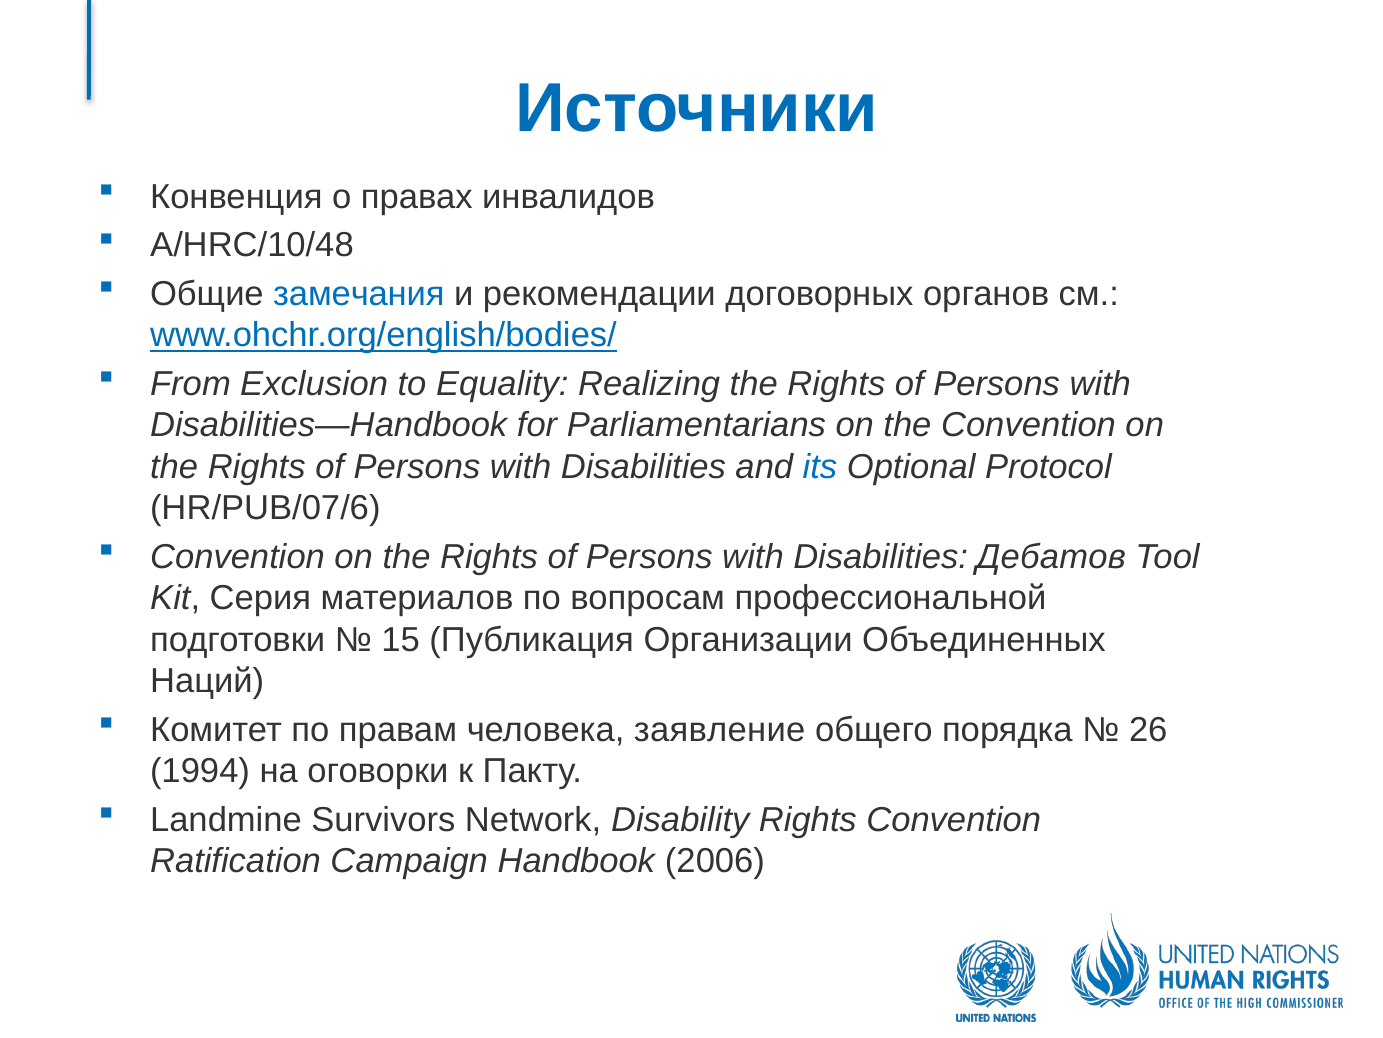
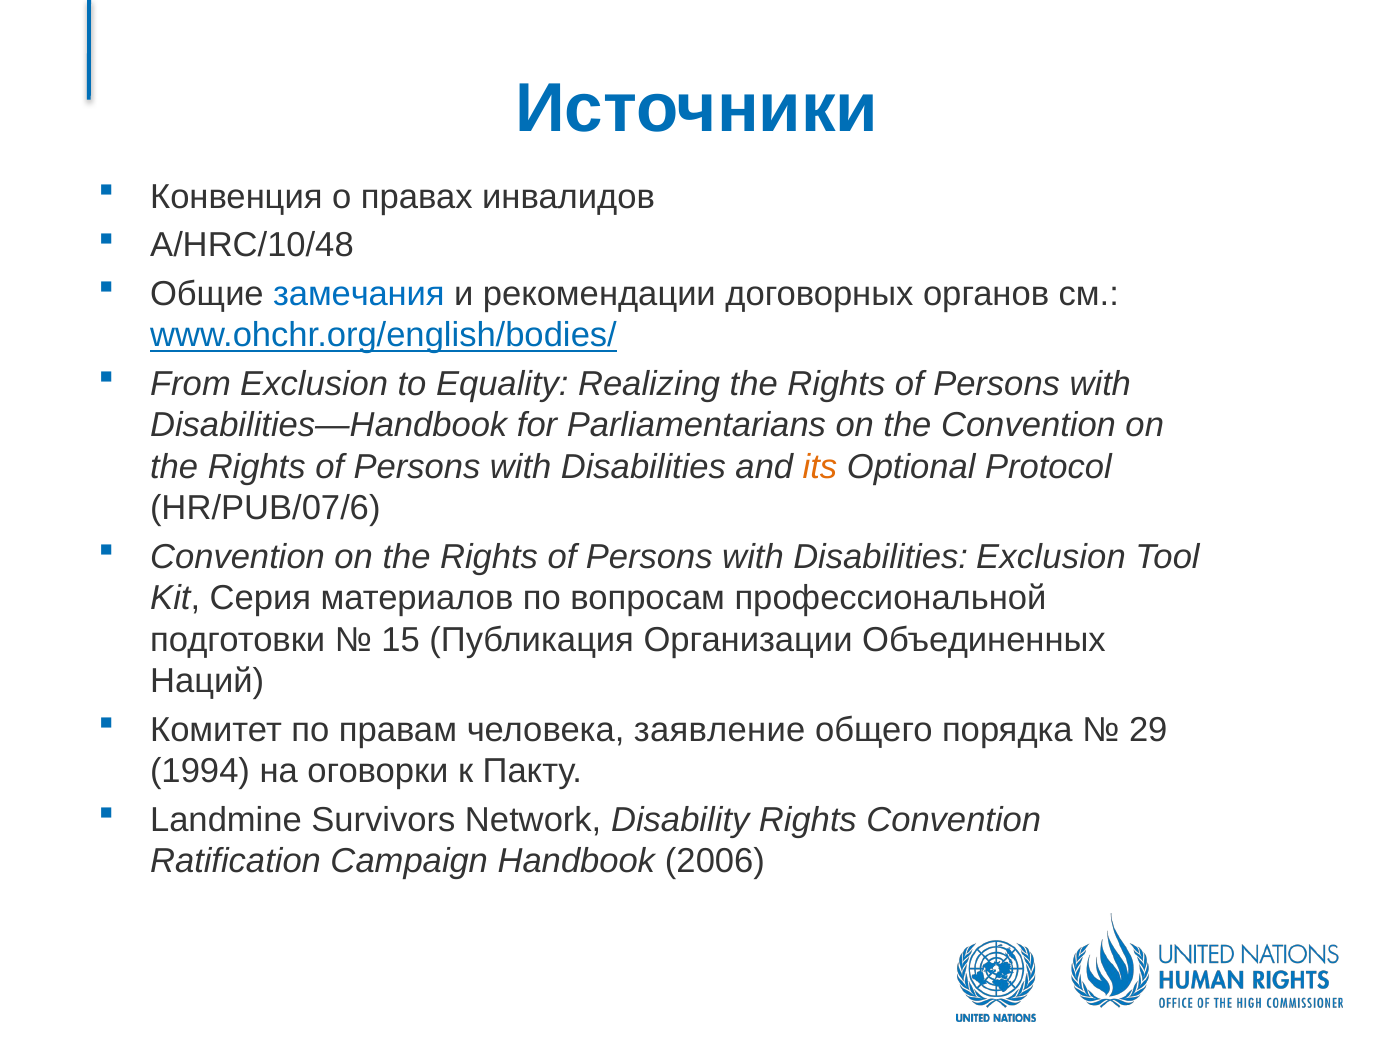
its colour: blue -> orange
Disabilities Дебатов: Дебатов -> Exclusion
26: 26 -> 29
